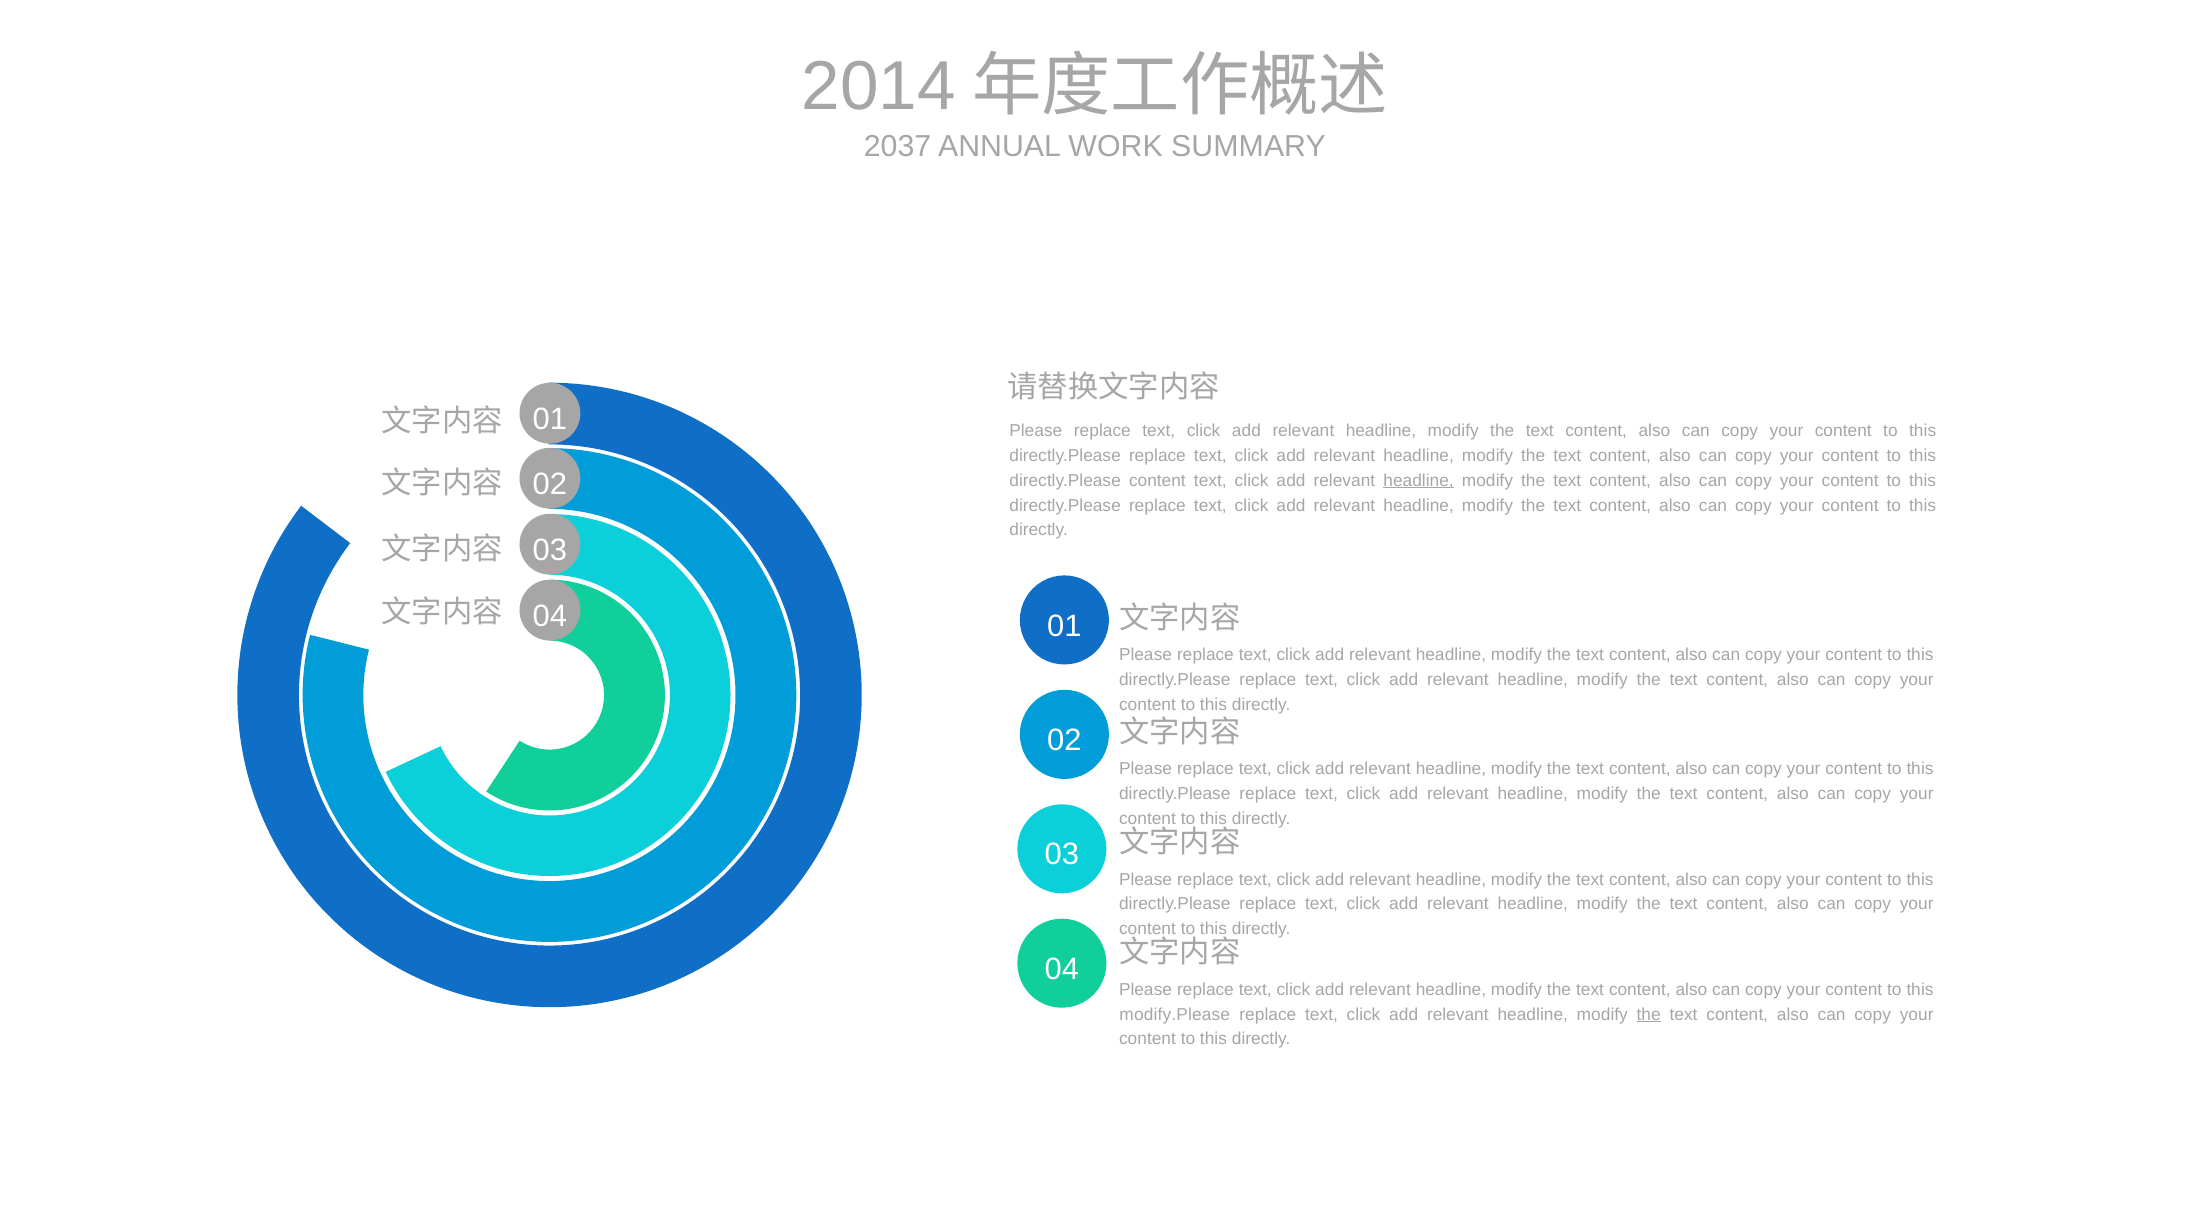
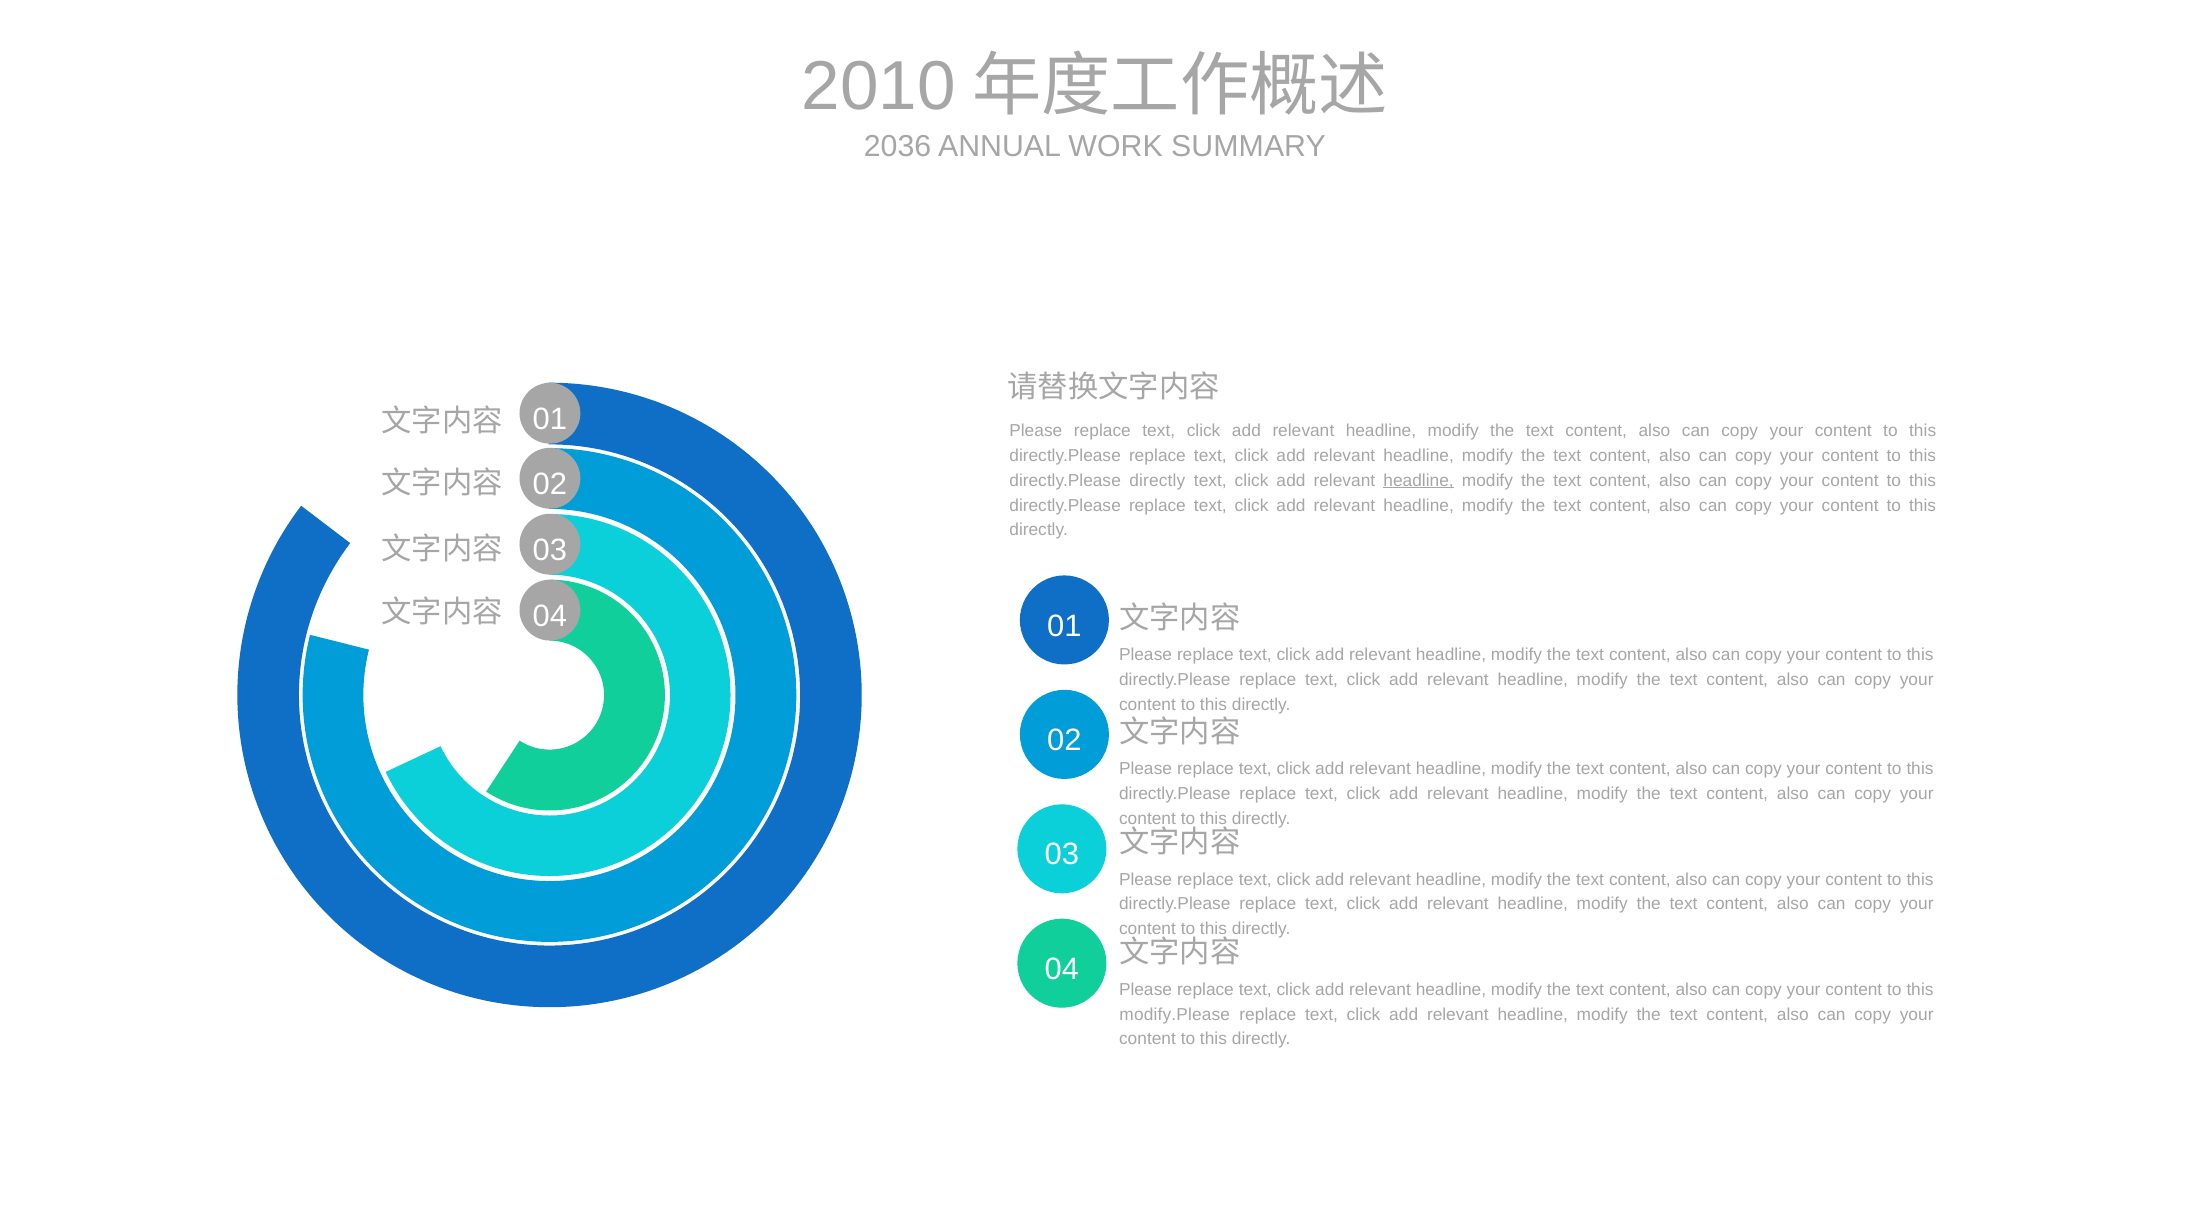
2014: 2014 -> 2010
2037: 2037 -> 2036
directly.Please content: content -> directly
the at (1649, 1014) underline: present -> none
